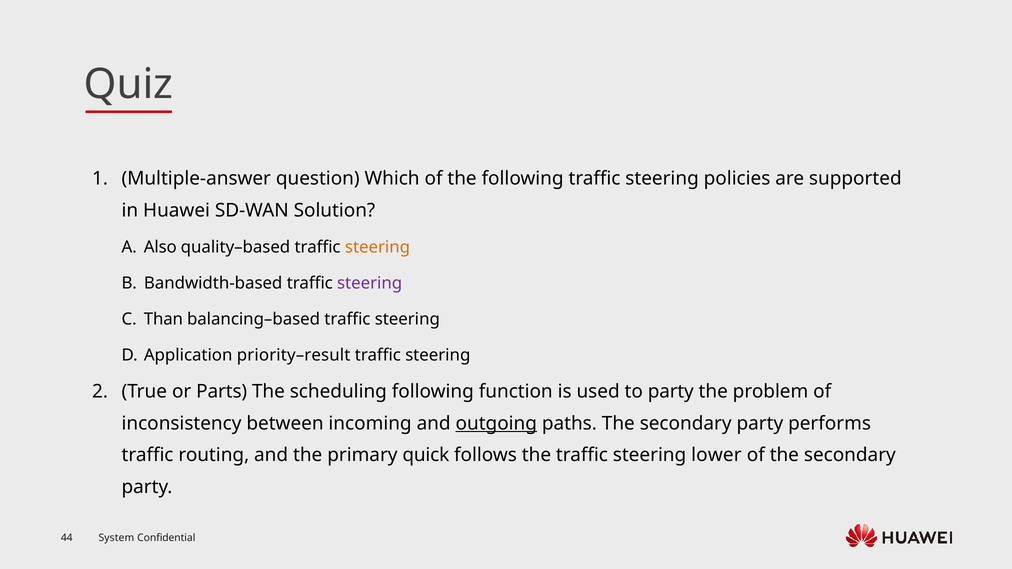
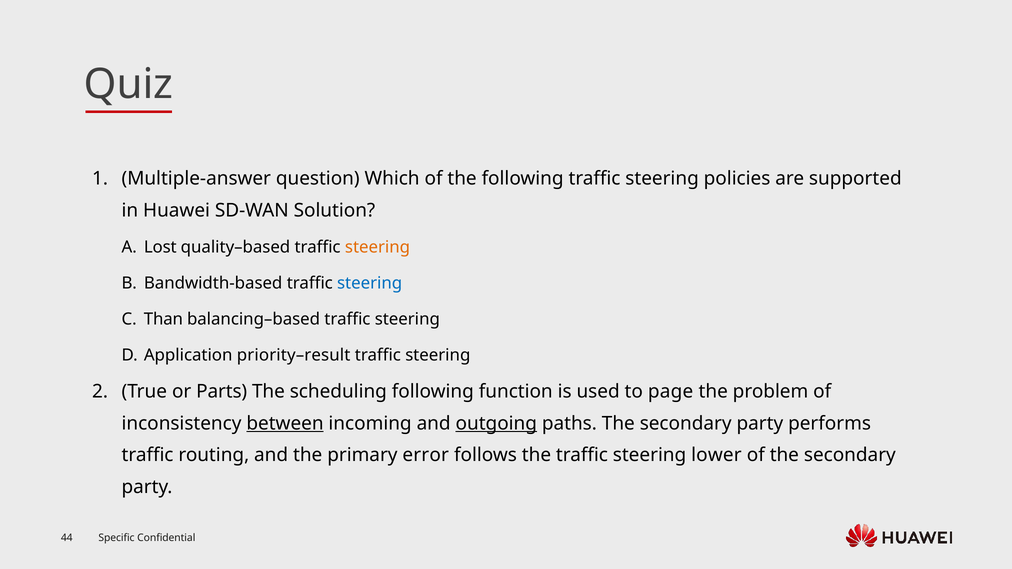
Also: Also -> Lost
steering at (370, 283) colour: purple -> blue
to party: party -> page
between underline: none -> present
quick: quick -> error
System: System -> Specific
